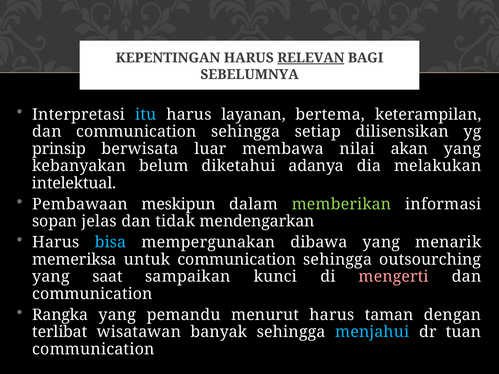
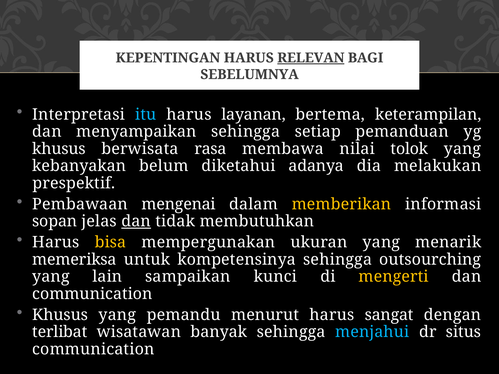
communication at (136, 132): communication -> menyampaikan
dilisensikan: dilisensikan -> pemanduan
prinsip at (59, 149): prinsip -> khusus
luar: luar -> rasa
akan: akan -> tolok
intelektual: intelektual -> prespektif
meskipun: meskipun -> mengenai
memberikan colour: light green -> yellow
dan at (136, 222) underline: none -> present
mendengarkan: mendengarkan -> membutuhkan
bisa colour: light blue -> yellow
dibawa: dibawa -> ukuran
untuk communication: communication -> kompetensinya
saat: saat -> lain
mengerti colour: pink -> yellow
Rangka at (60, 315): Rangka -> Khusus
taman: taman -> sangat
tuan: tuan -> situs
